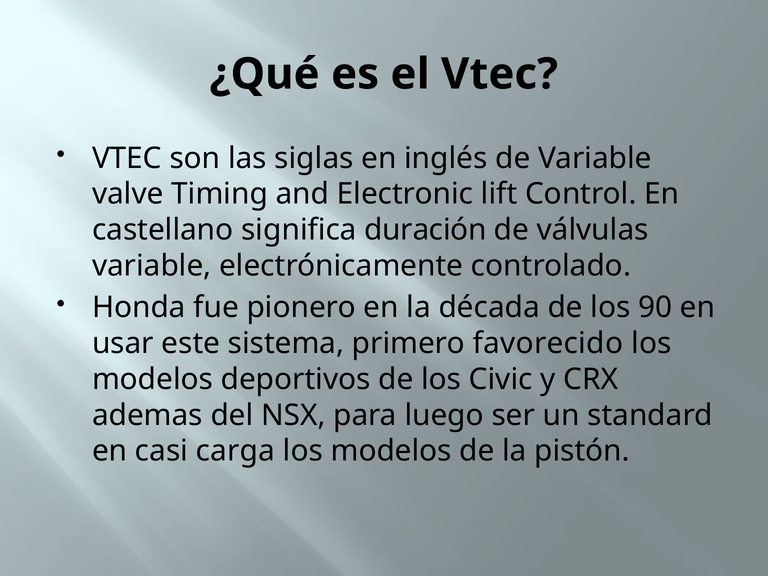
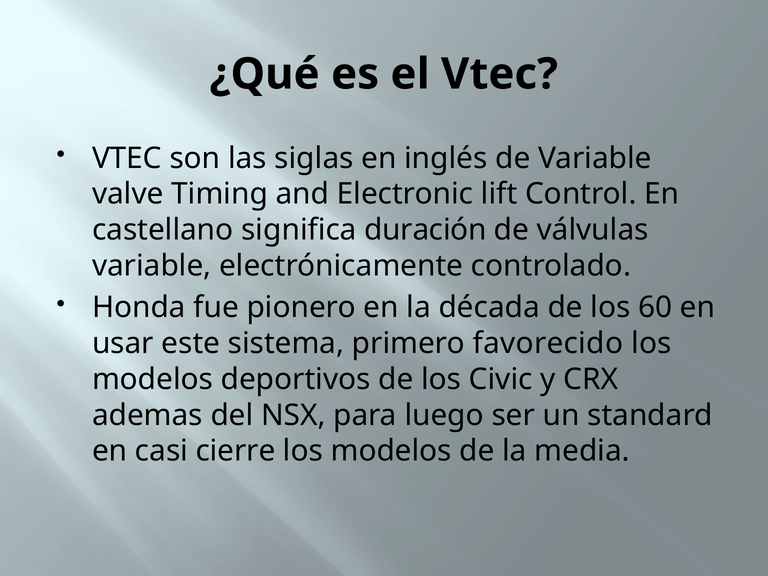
90: 90 -> 60
carga: carga -> cierre
pistón: pistón -> media
